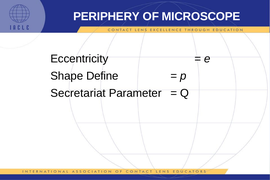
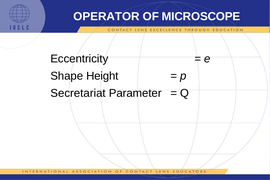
PERIPHERY: PERIPHERY -> OPERATOR
Define: Define -> Height
